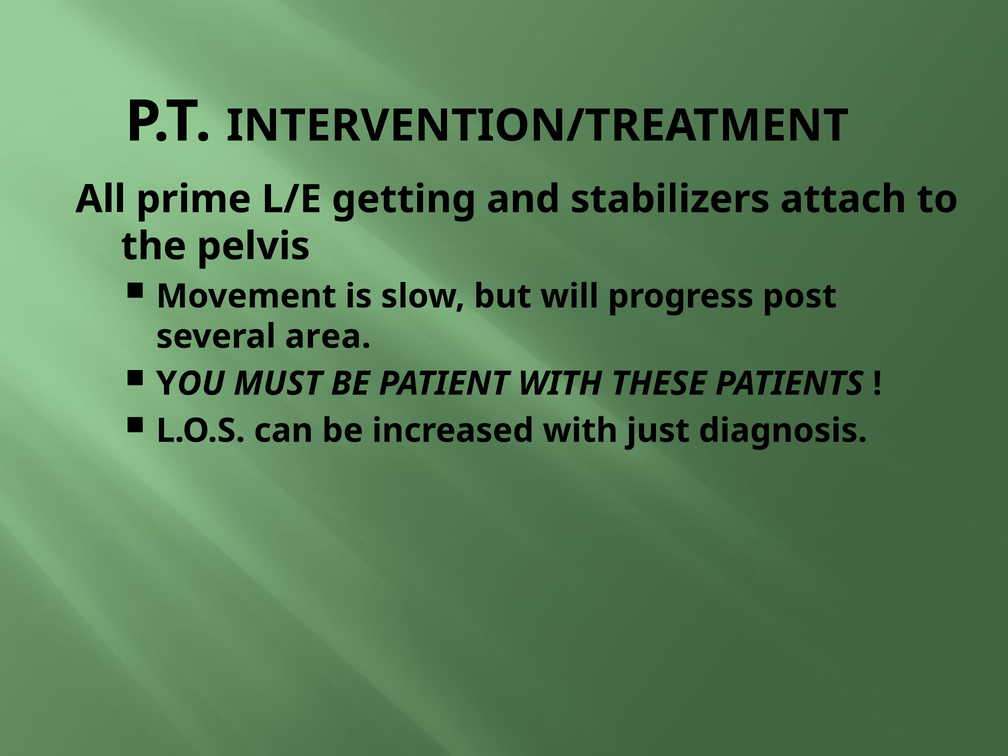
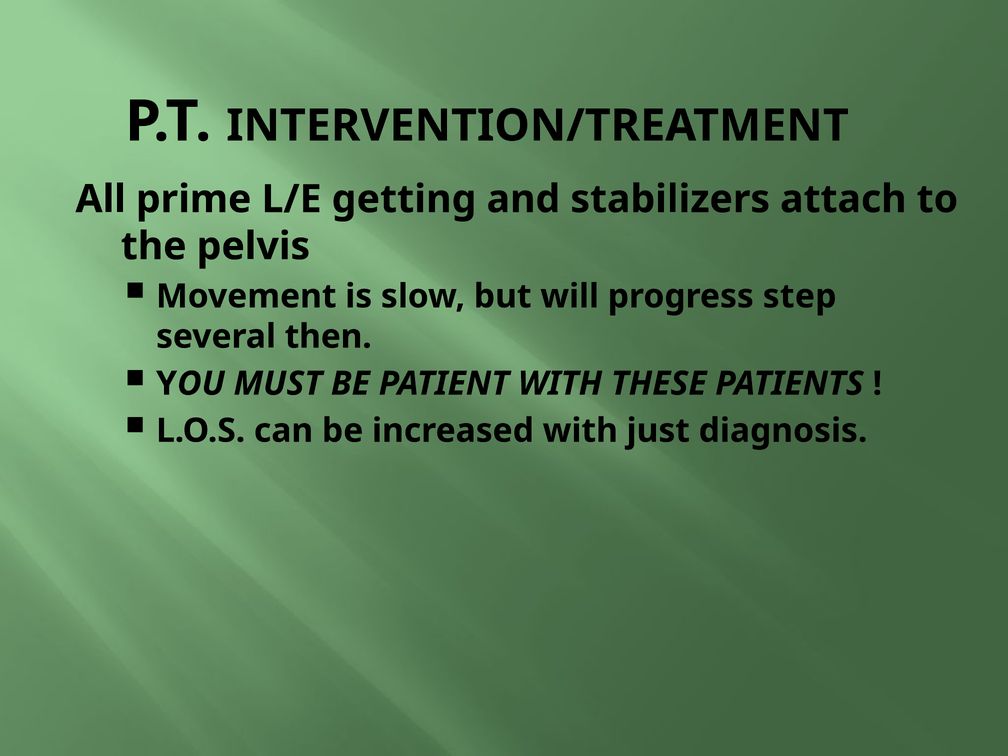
post: post -> step
area: area -> then
